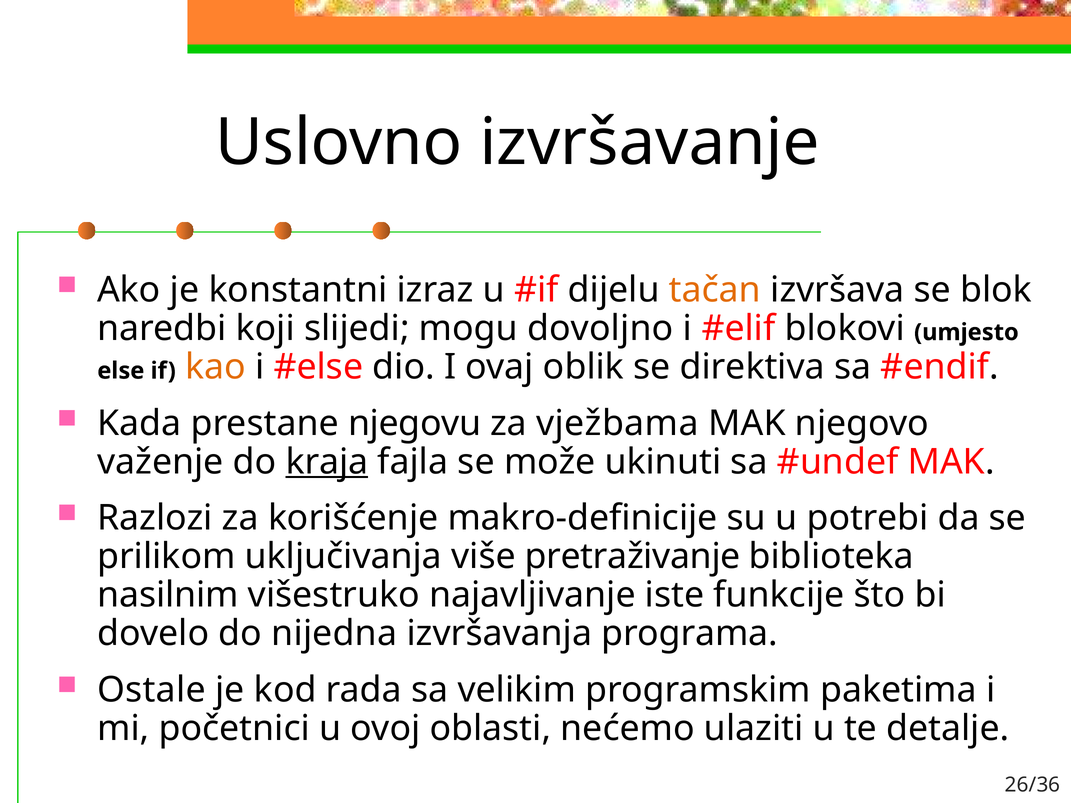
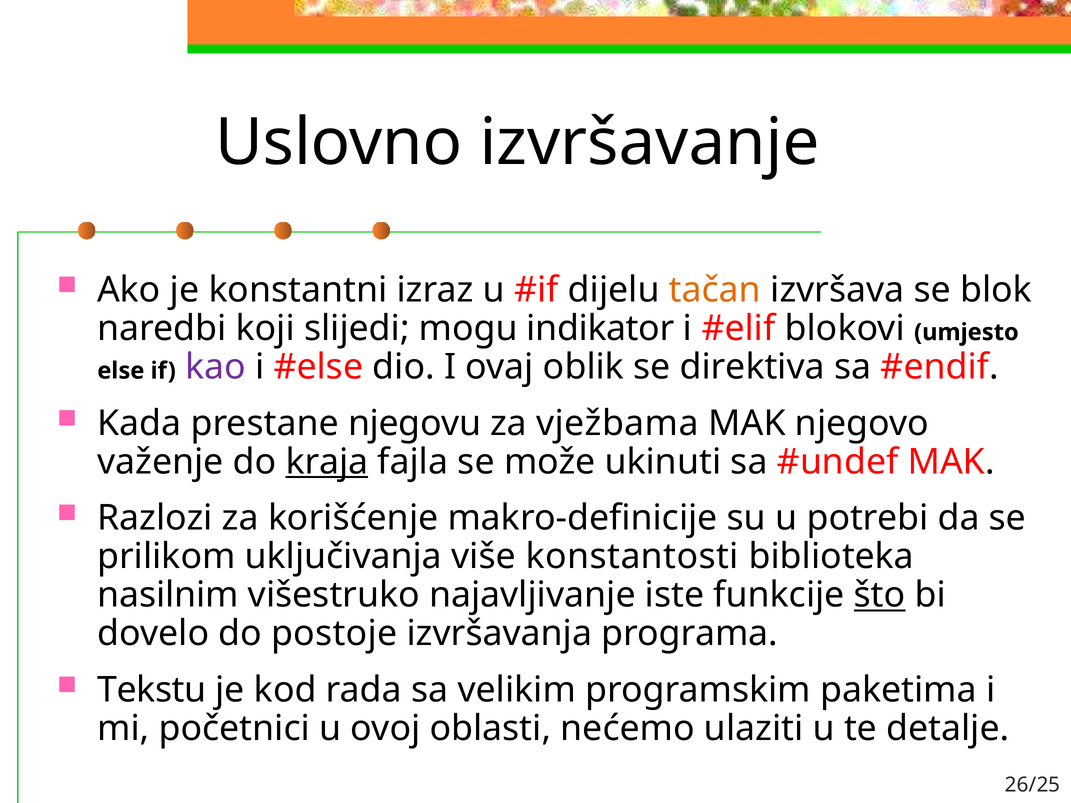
dovoljno: dovoljno -> indikator
kao colour: orange -> purple
pretraživanje: pretraživanje -> konstantosti
što underline: none -> present
nijedna: nijedna -> postoje
Ostale: Ostale -> Tekstu
26/36: 26/36 -> 26/25
